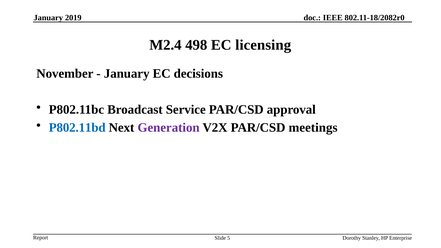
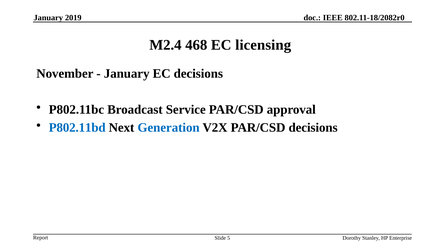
498: 498 -> 468
Generation colour: purple -> blue
PAR/CSD meetings: meetings -> decisions
